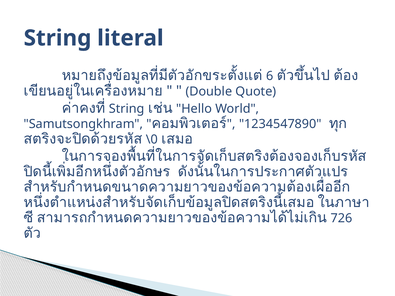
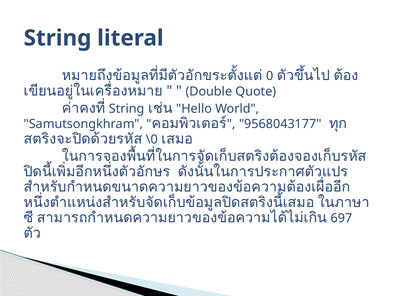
6: 6 -> 0
1234547890: 1234547890 -> 9568043177
726: 726 -> 697
